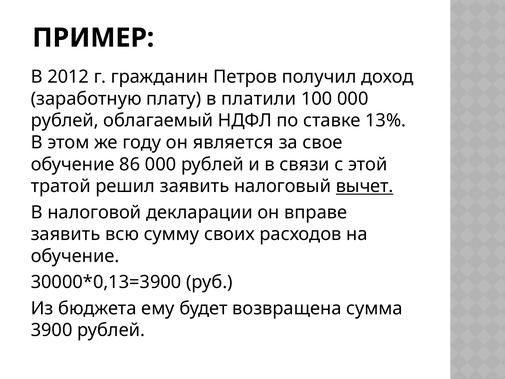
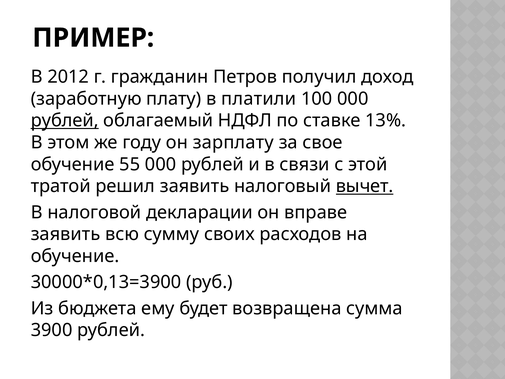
рублей at (65, 121) underline: none -> present
является: является -> зарплату
86: 86 -> 55
